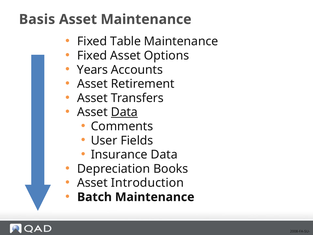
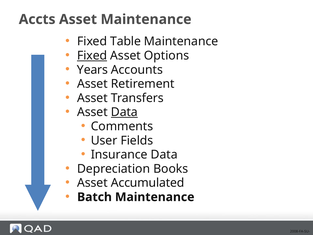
Basis: Basis -> Accts
Fixed at (92, 56) underline: none -> present
Introduction: Introduction -> Accumulated
